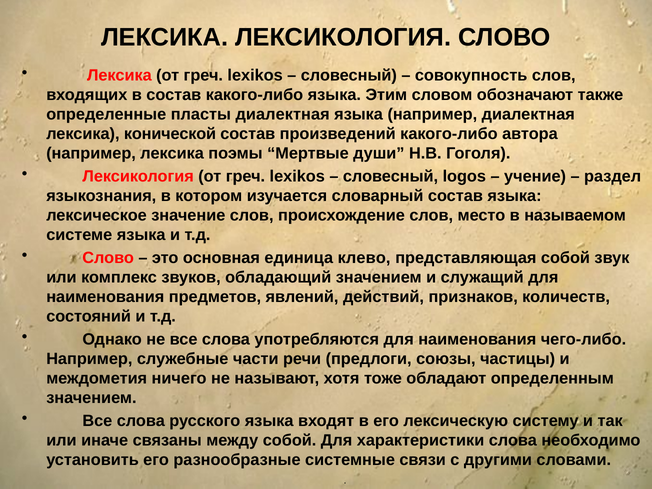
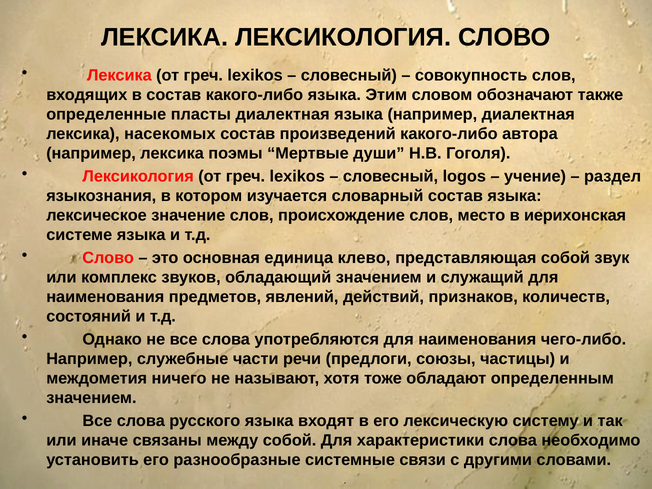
конической: конической -> насекомых
называемом: называемом -> иерихонская
